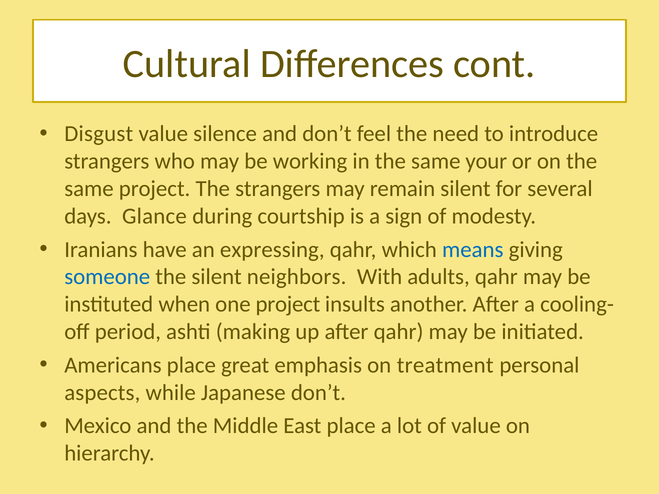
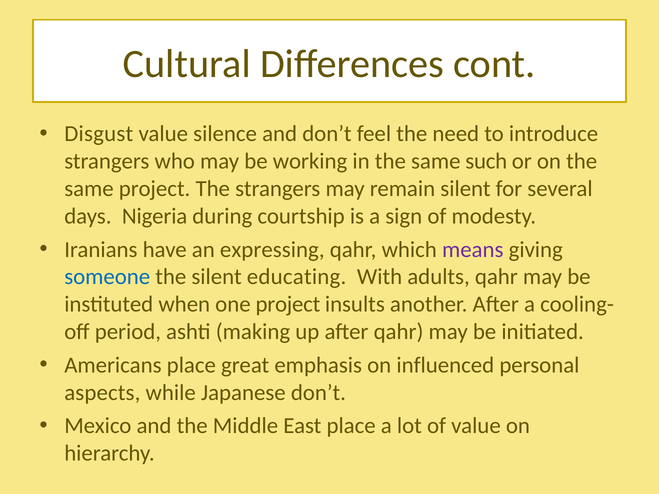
your: your -> such
Glance: Glance -> Nigeria
means colour: blue -> purple
neighbors: neighbors -> educating
treatment: treatment -> influenced
